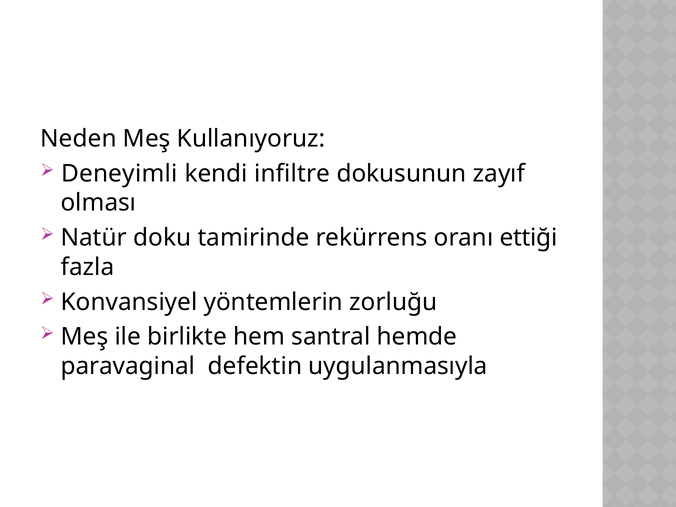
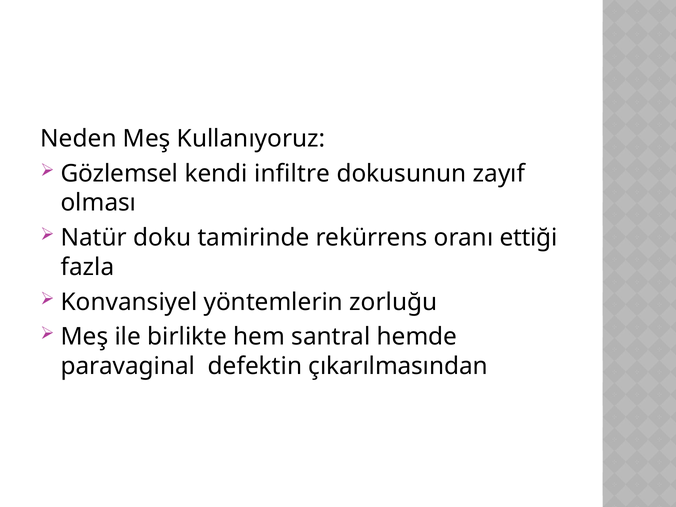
Deneyimli: Deneyimli -> Gözlemsel
uygulanmasıyla: uygulanmasıyla -> çıkarılmasından
